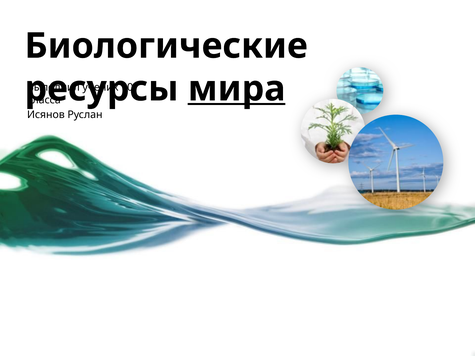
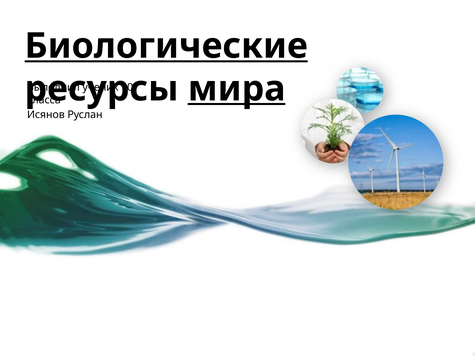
Биологические underline: none -> present
